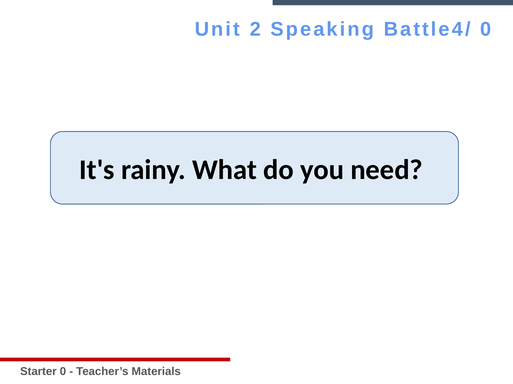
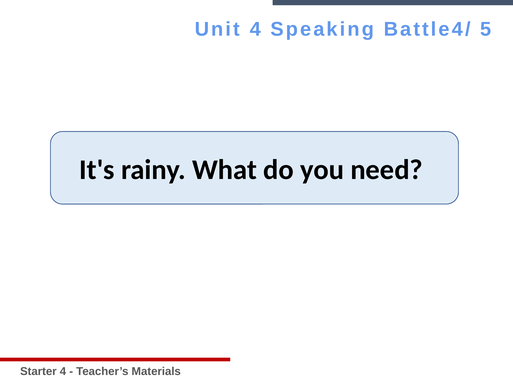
Unit 2: 2 -> 4
Battle4/ 0: 0 -> 5
Starter 0: 0 -> 4
